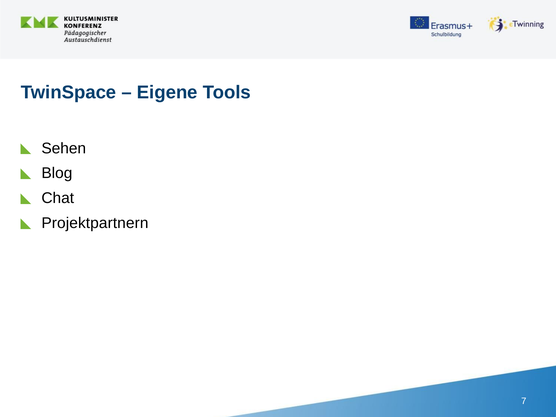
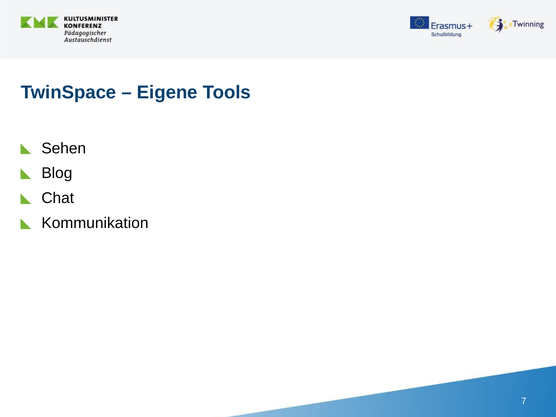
Projektpartnern: Projektpartnern -> Kommunikation
